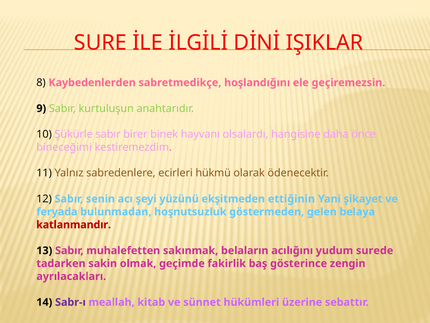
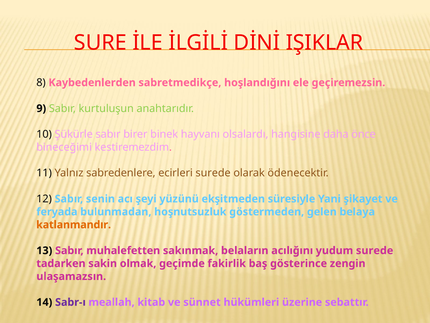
ecirleri hükmü: hükmü -> surede
ettiğinin: ettiğinin -> süresiyle
katlanmandır colour: red -> orange
ayrılacakları: ayrılacakları -> ulaşamazsın
